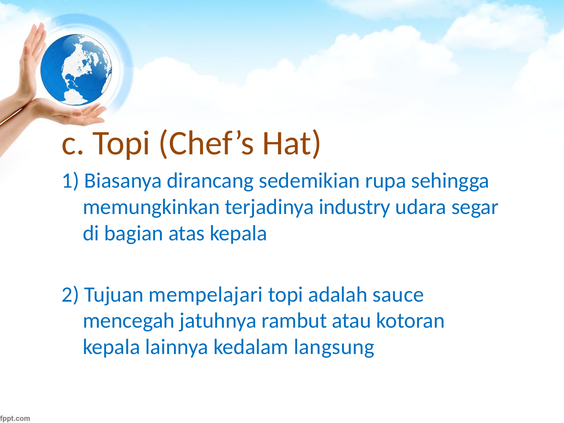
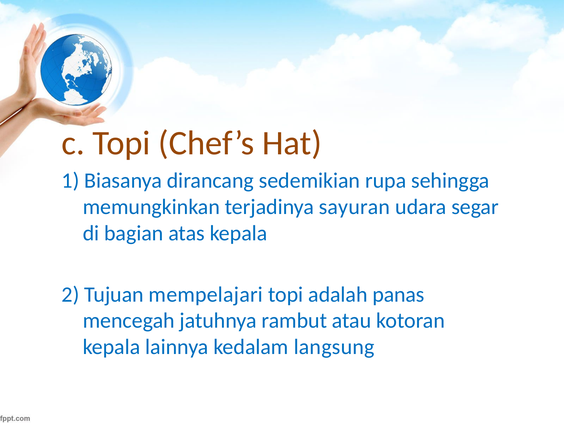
industry: industry -> sayuran
sauce: sauce -> panas
